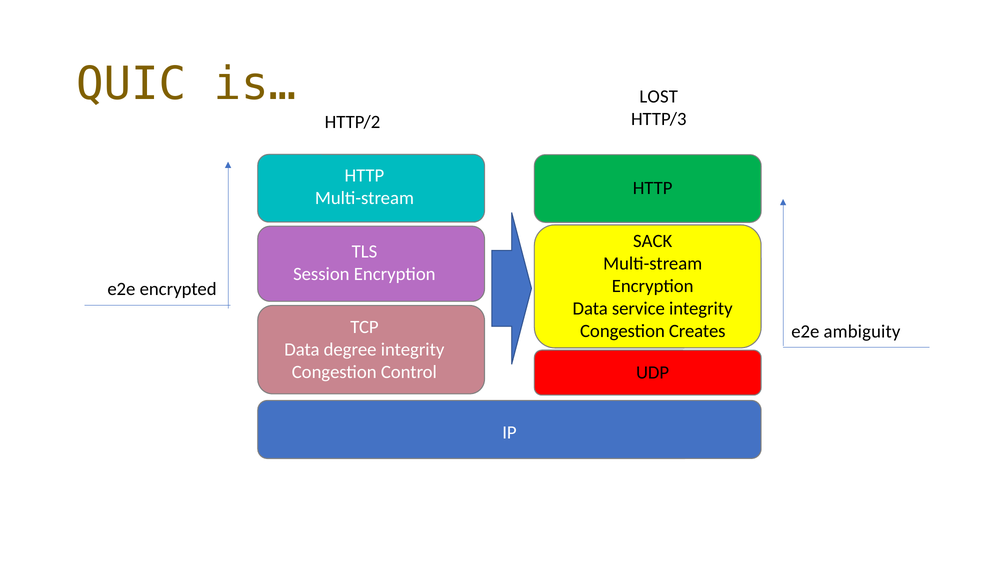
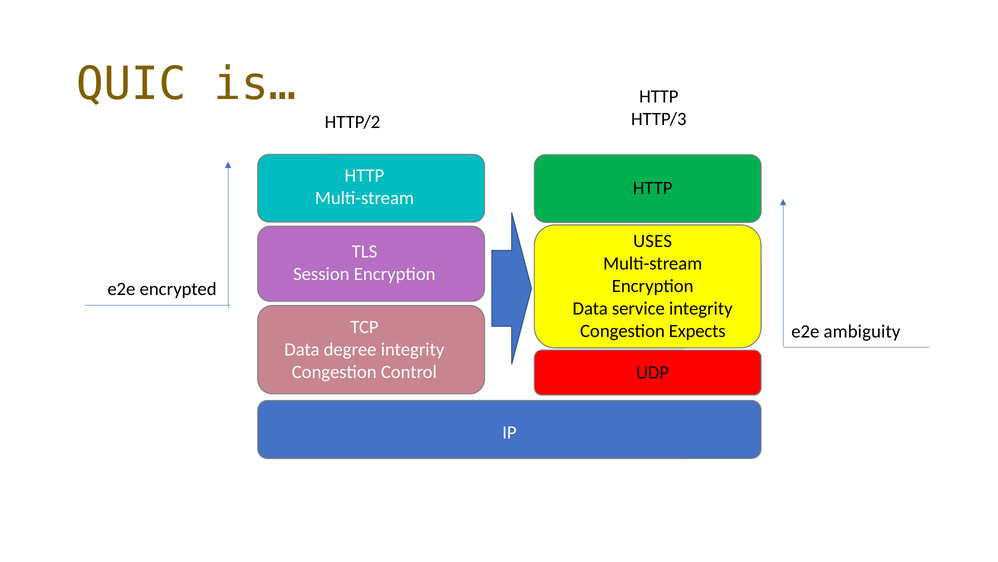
LOST at (659, 97): LOST -> HTTP
SACK: SACK -> USES
Creates: Creates -> Expects
